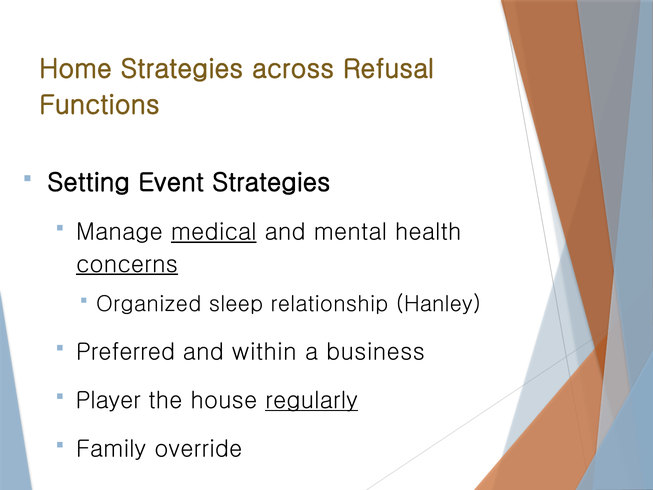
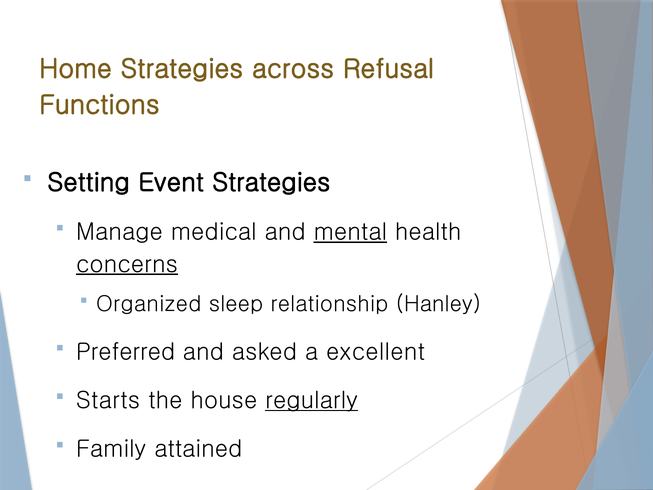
medical underline: present -> none
mental underline: none -> present
within: within -> asked
business: business -> excellent
Player: Player -> Starts
override: override -> attained
